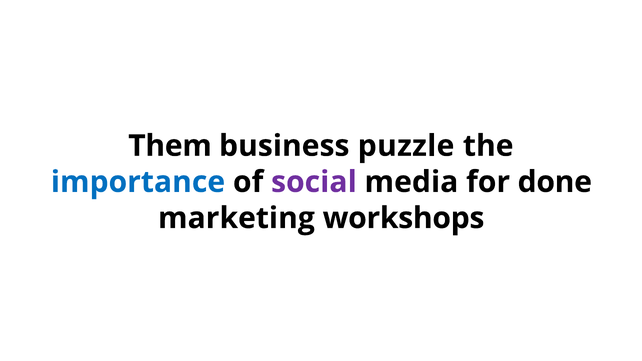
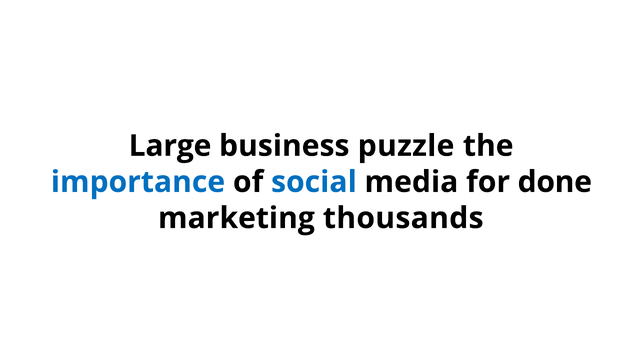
Them: Them -> Large
social colour: purple -> blue
workshops: workshops -> thousands
